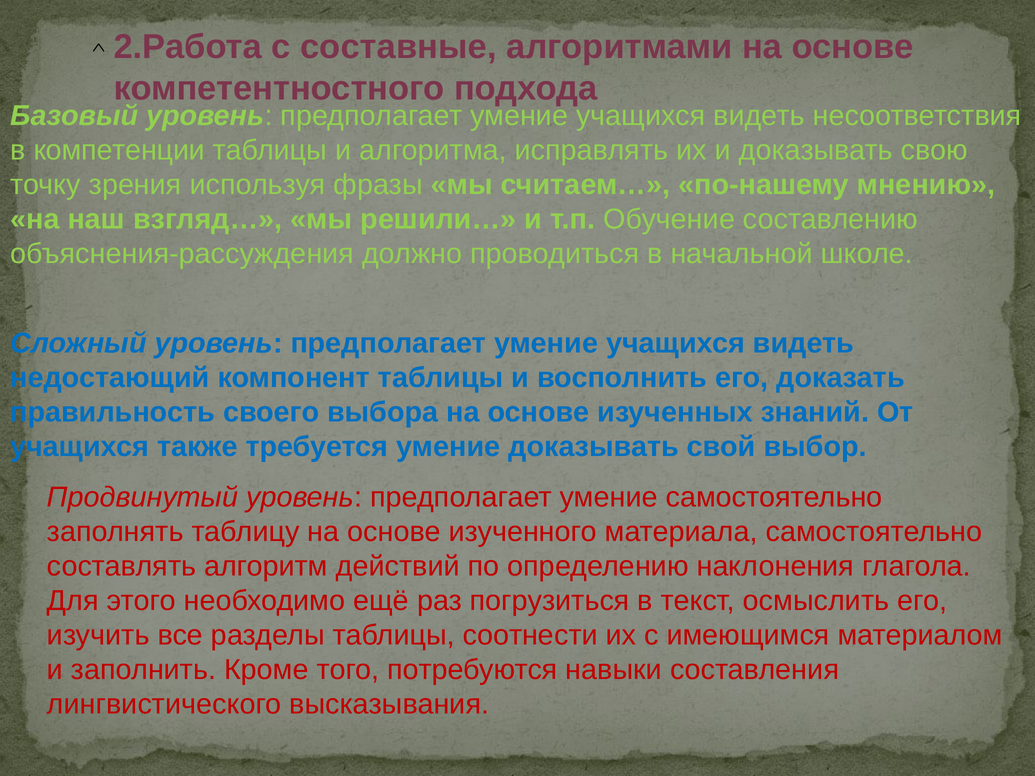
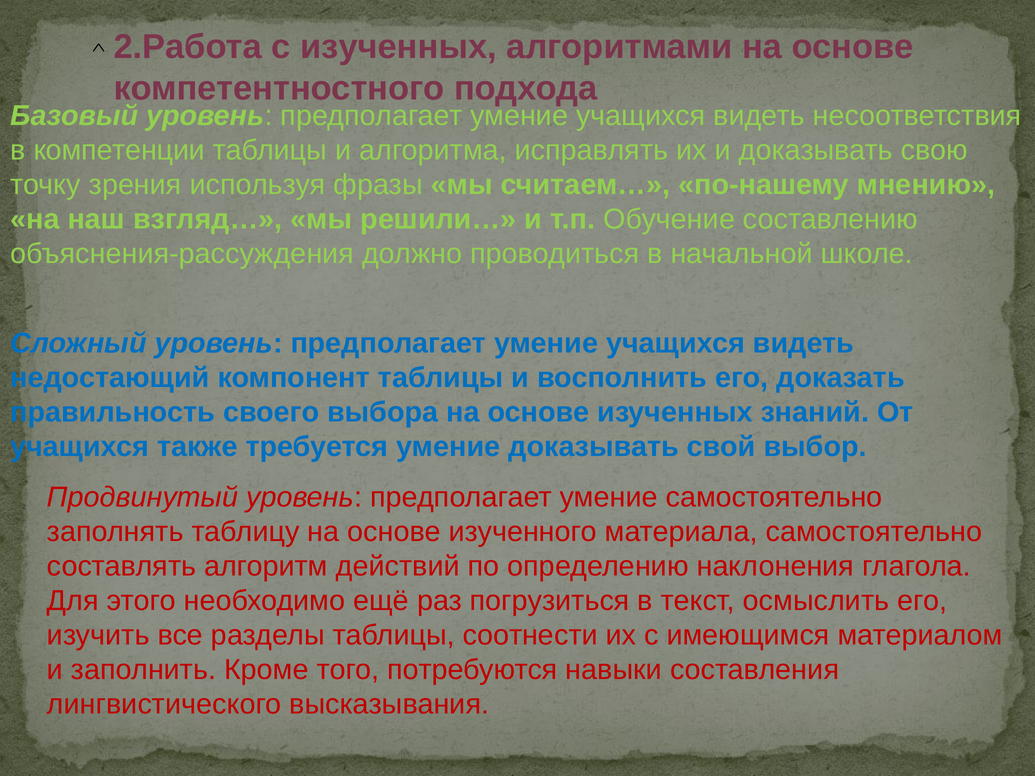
с составные: составные -> изученных
